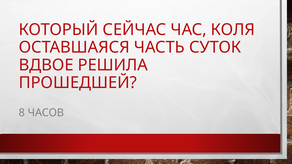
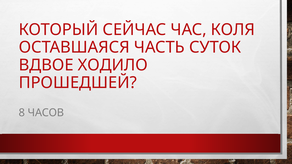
РЕШИЛА: РЕШИЛА -> ХОДИЛО
